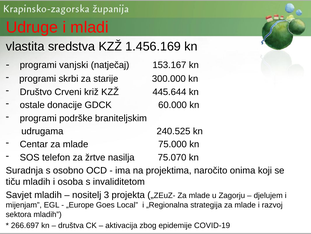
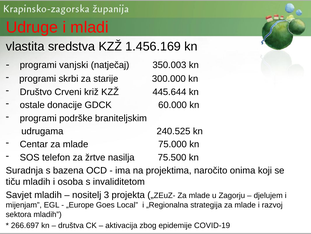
153.167: 153.167 -> 350.003
75.070: 75.070 -> 75.500
osobno: osobno -> bazena
